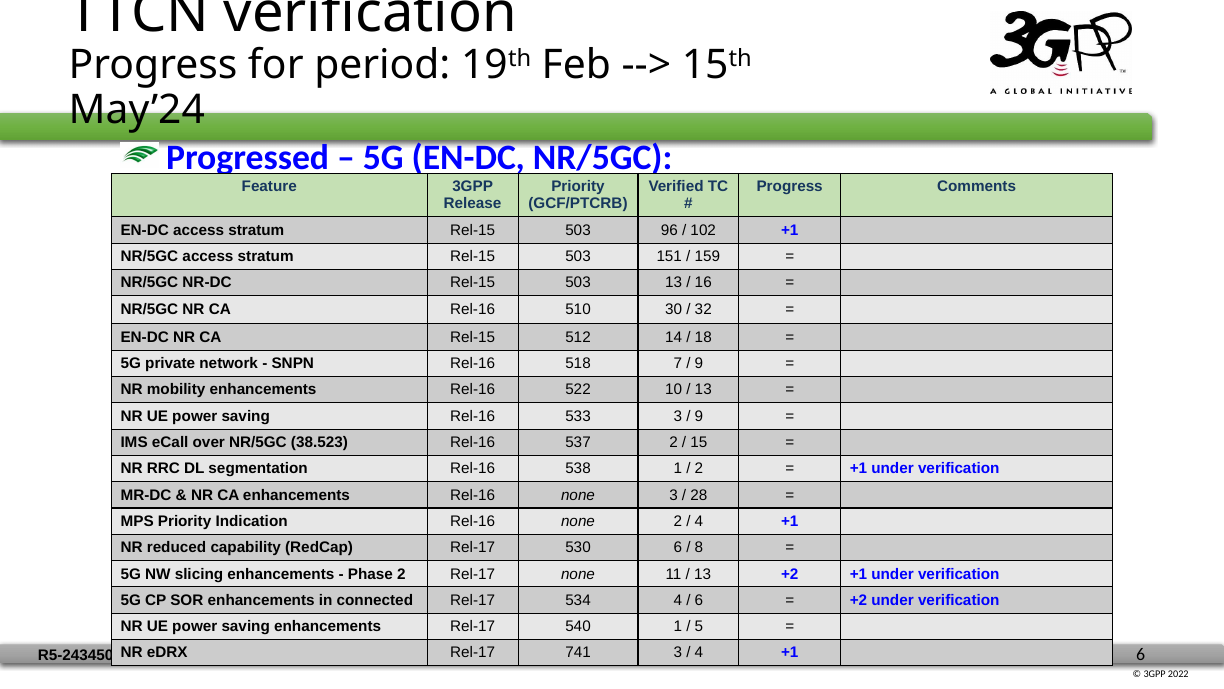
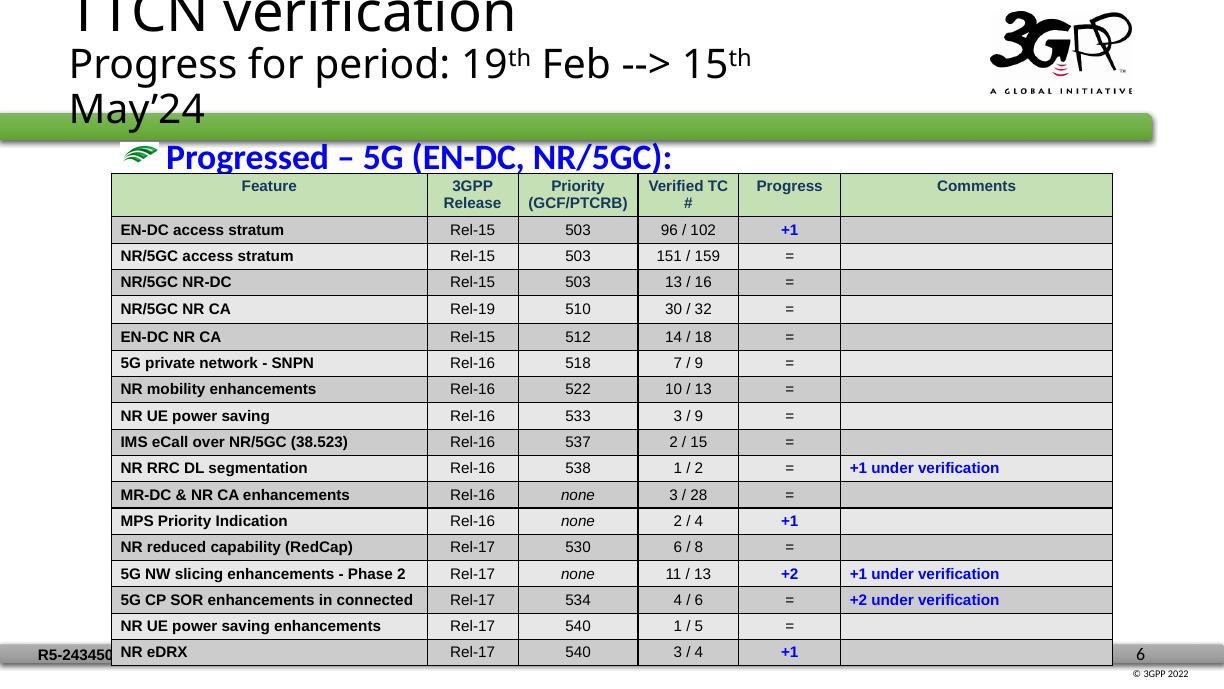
CA Rel-16: Rel-16 -> Rel-19
eDRX Rel-17 741: 741 -> 540
